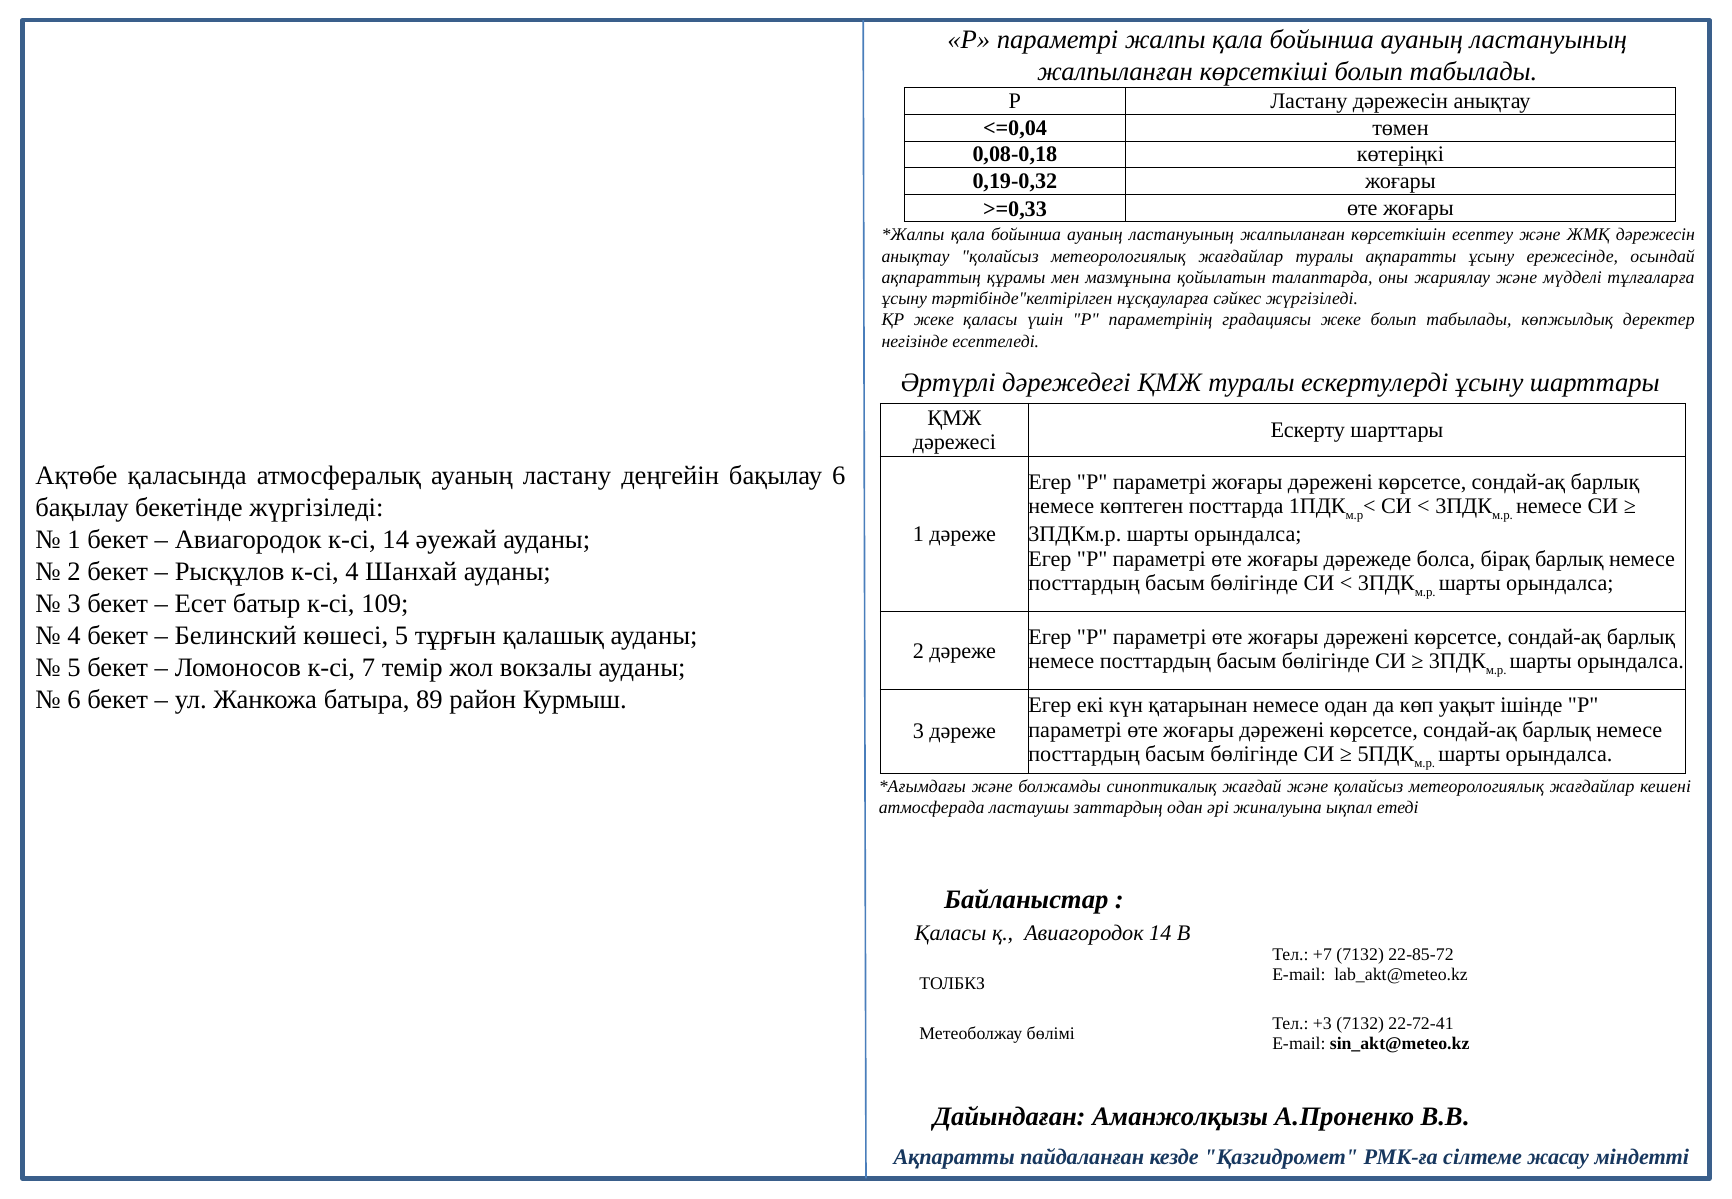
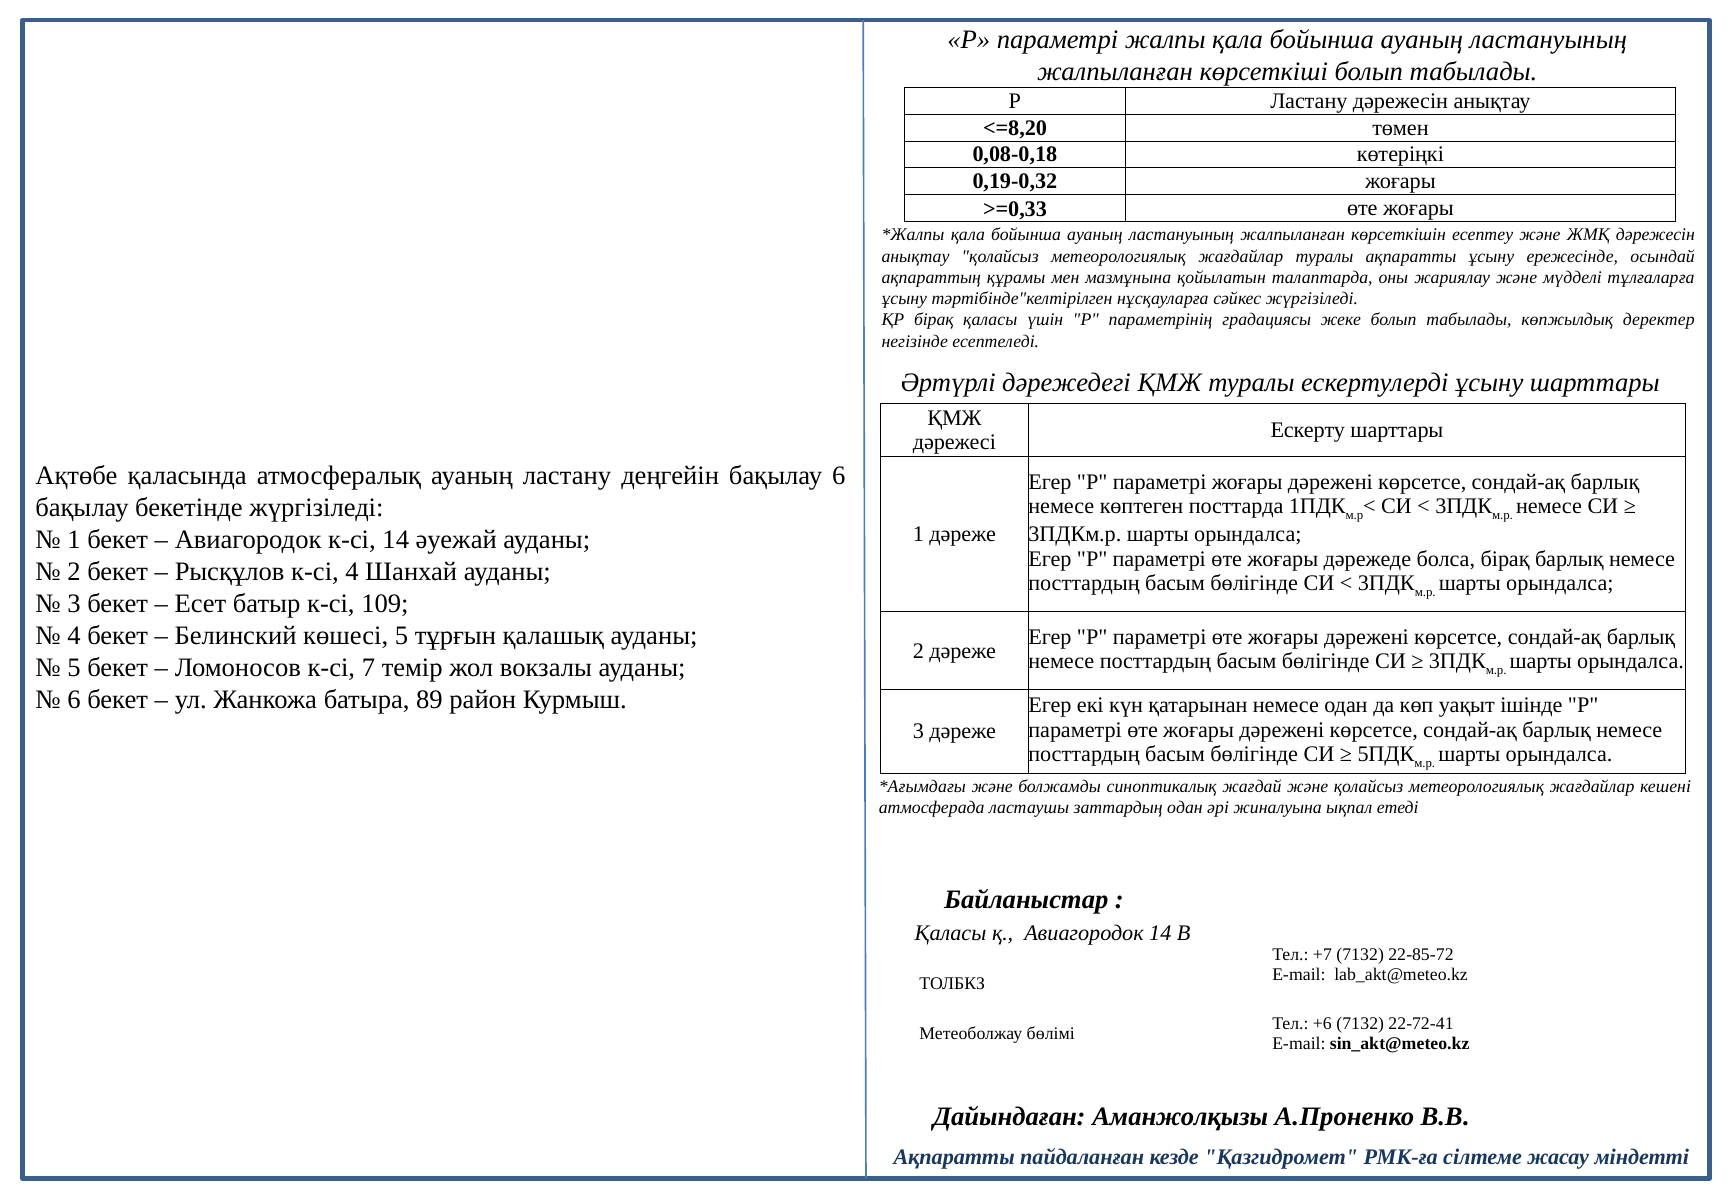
<=0,04: <=0,04 -> <=8,20
ҚР жеке: жеке -> бірақ
+3: +3 -> +6
